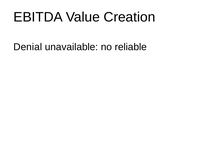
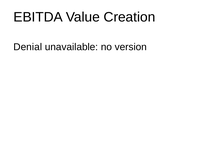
reliable: reliable -> version
